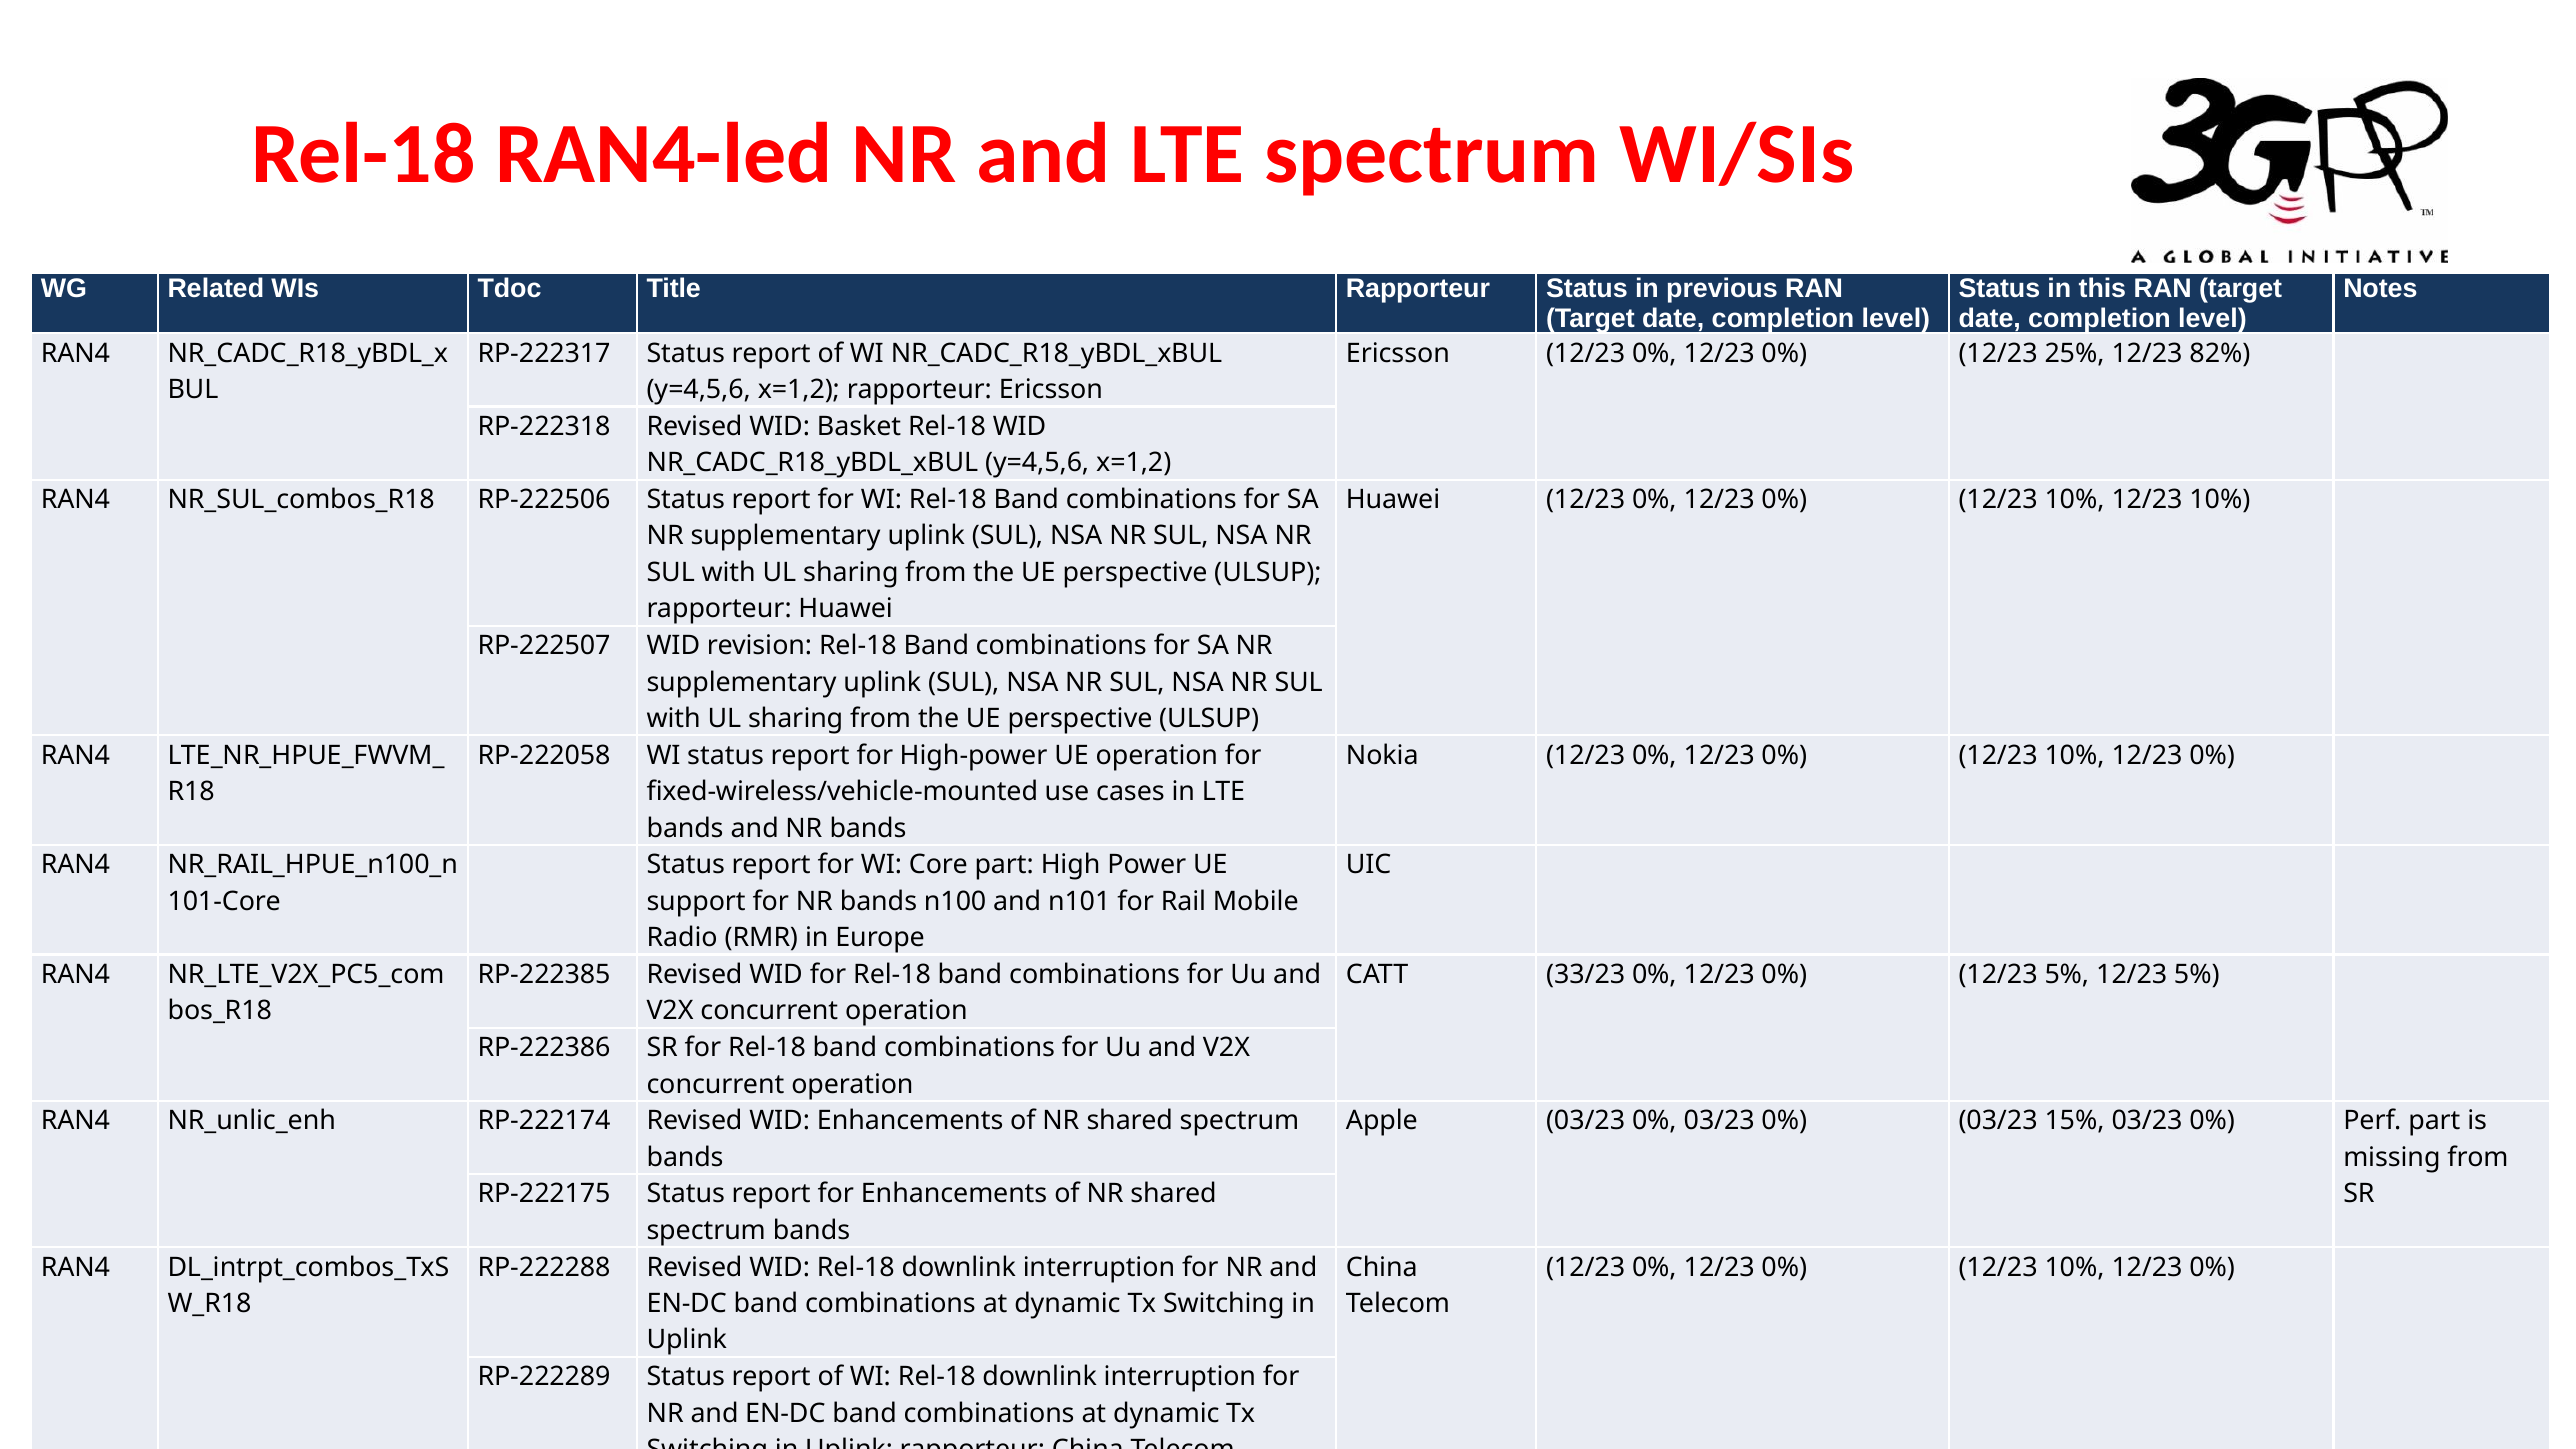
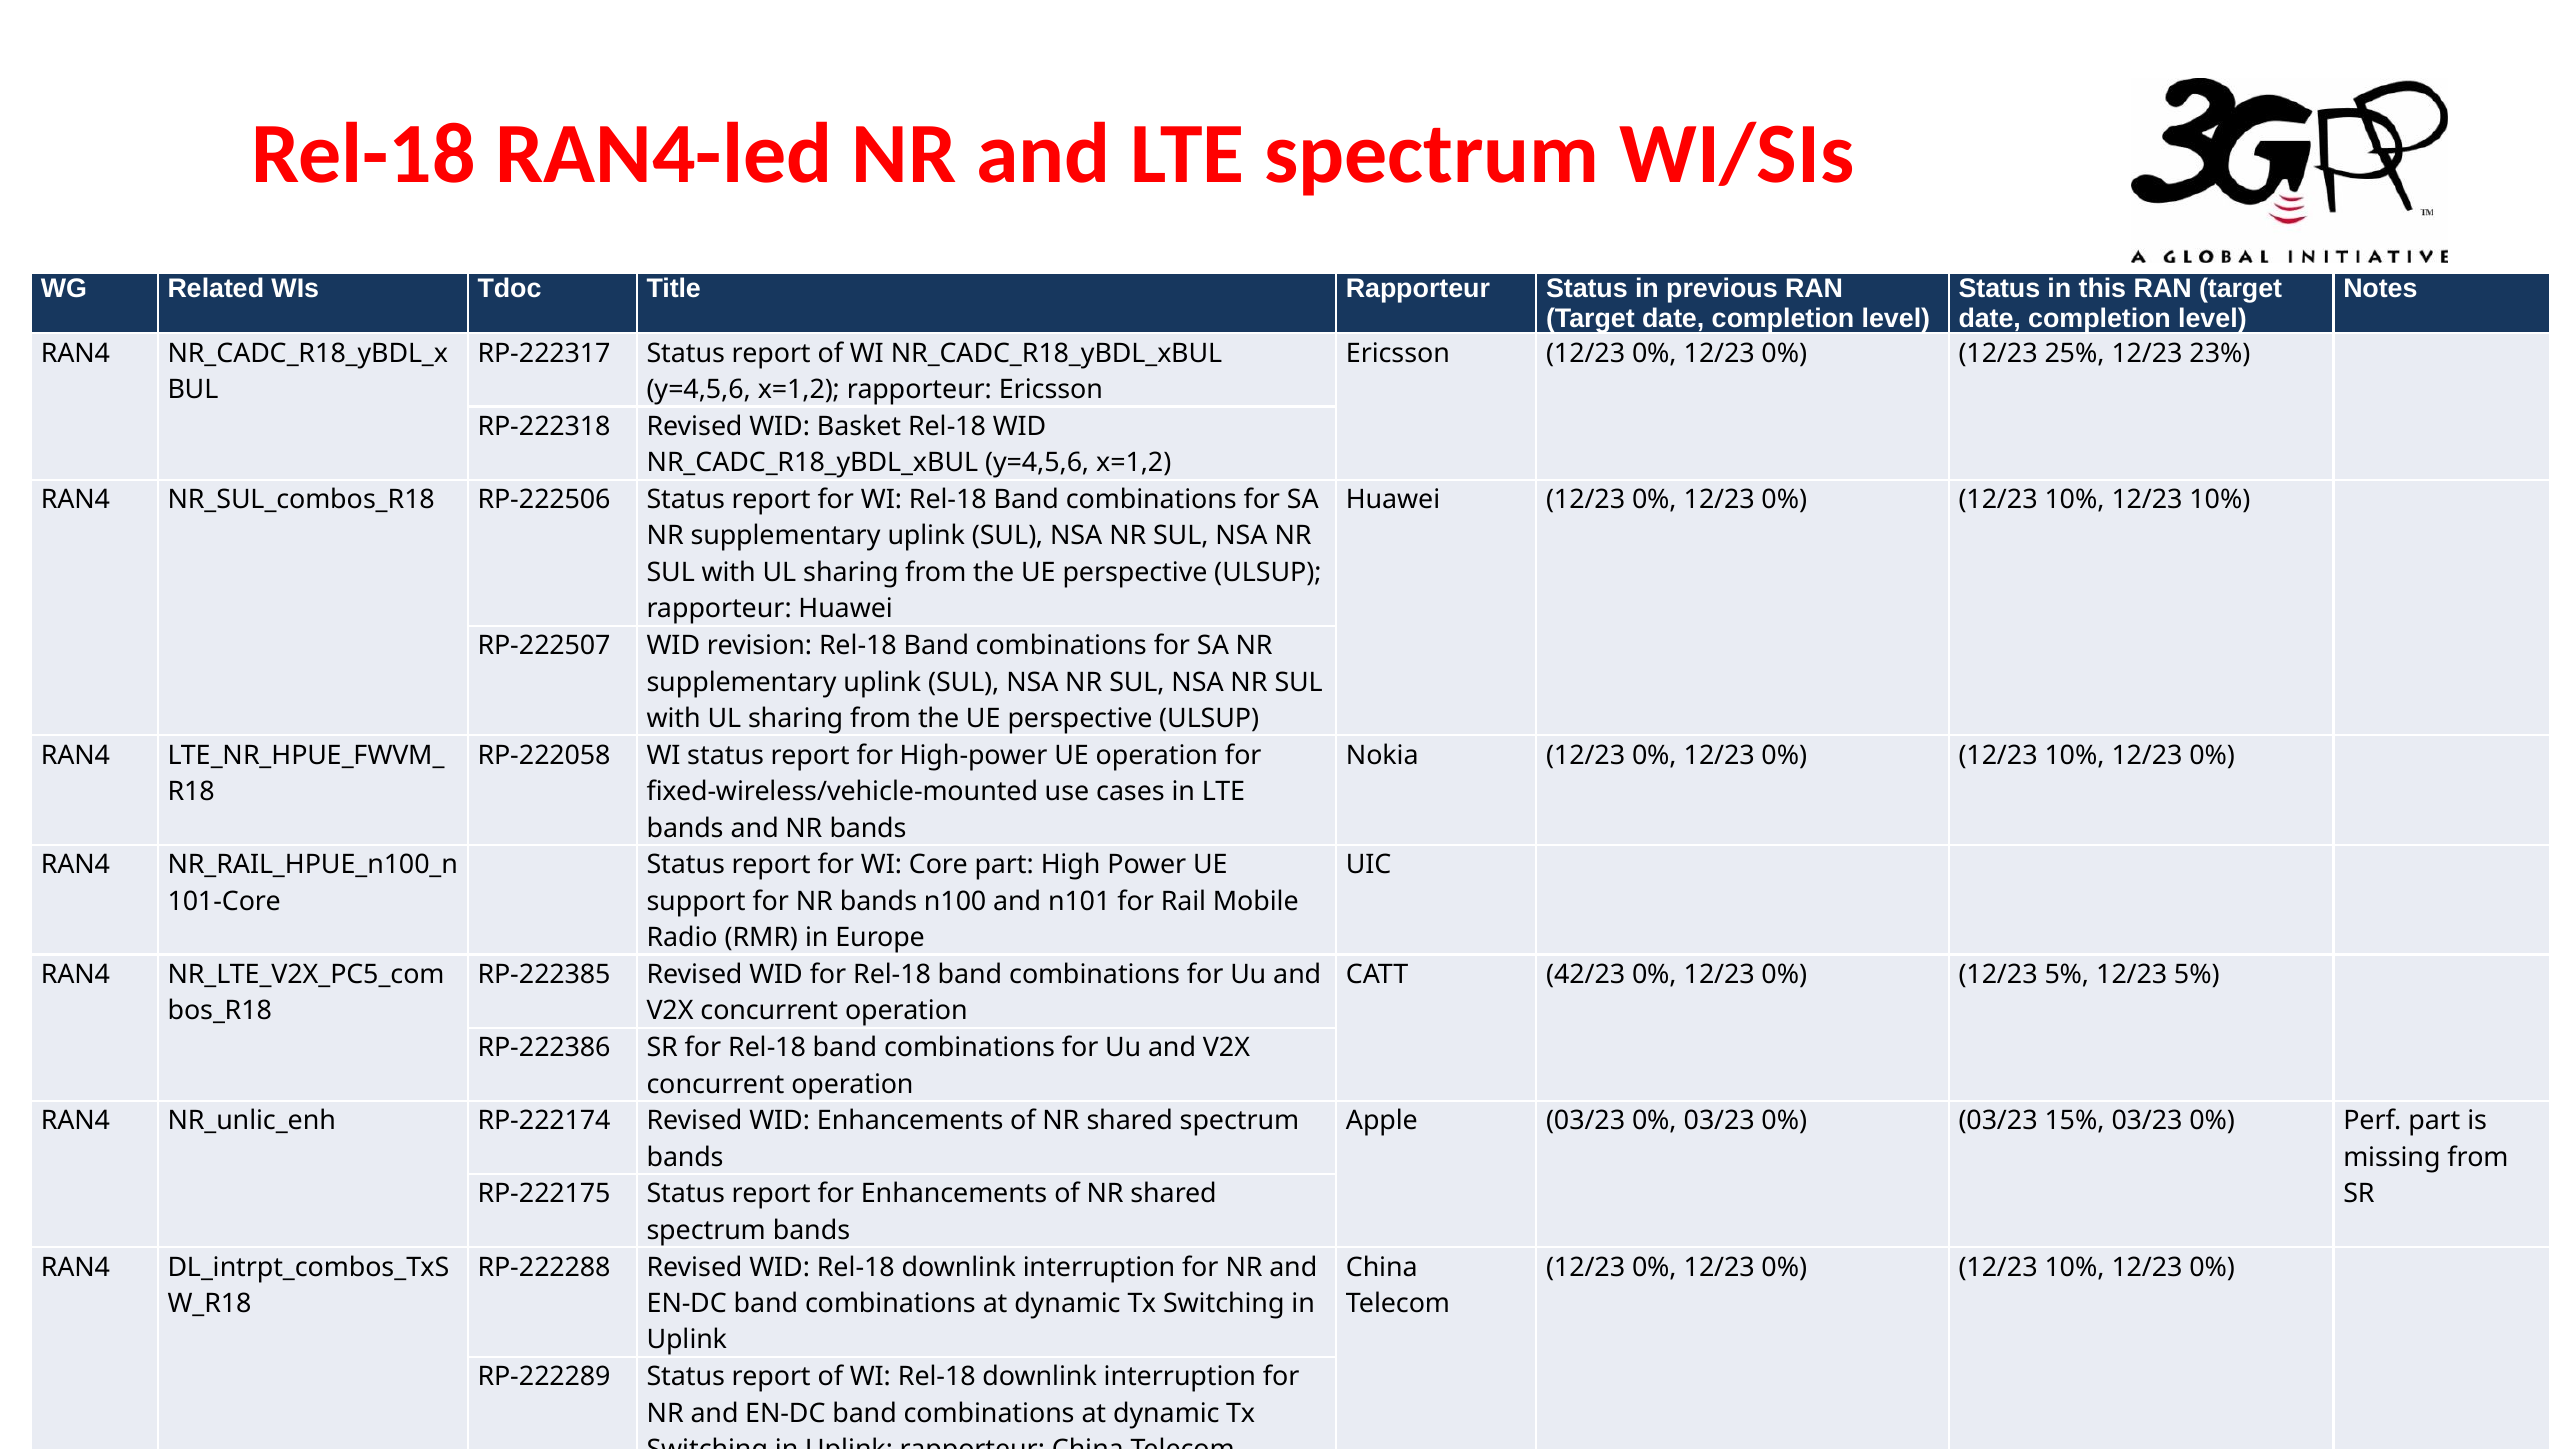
82%: 82% -> 23%
33/23: 33/23 -> 42/23
